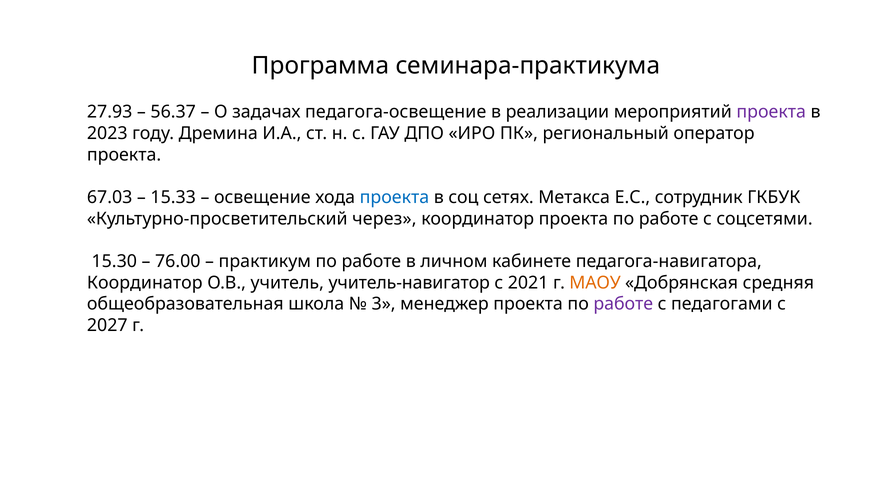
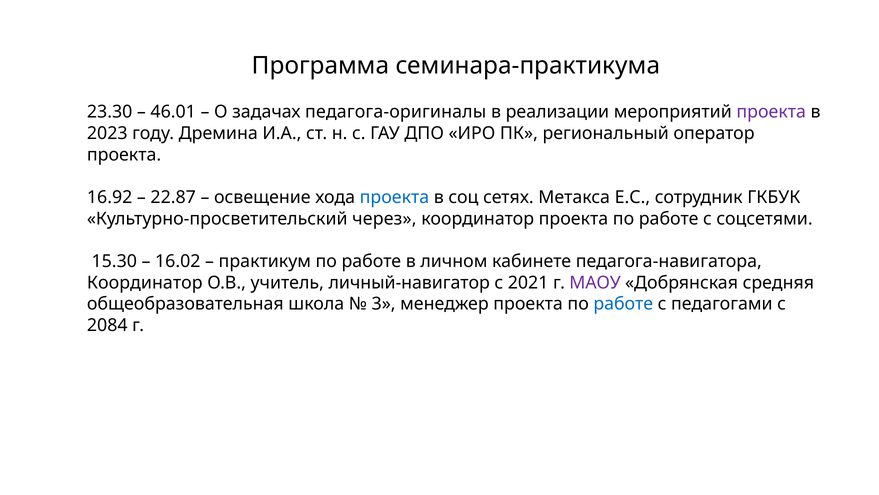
27.93: 27.93 -> 23.30
56.37: 56.37 -> 46.01
педагога-освещение: педагога-освещение -> педагога-оригиналы
67.03: 67.03 -> 16.92
15.33: 15.33 -> 22.87
76.00: 76.00 -> 16.02
учитель-навигатор: учитель-навигатор -> личный-навигатор
МАОУ colour: orange -> purple
работе at (623, 304) colour: purple -> blue
2027: 2027 -> 2084
